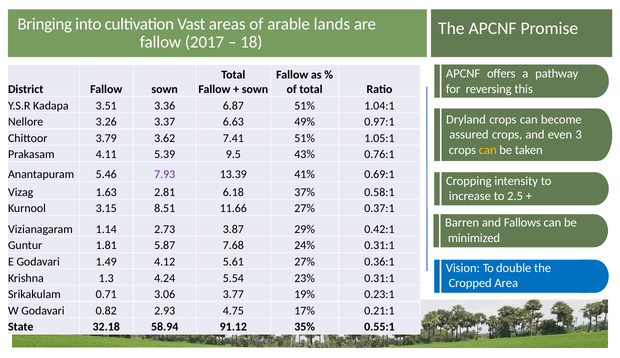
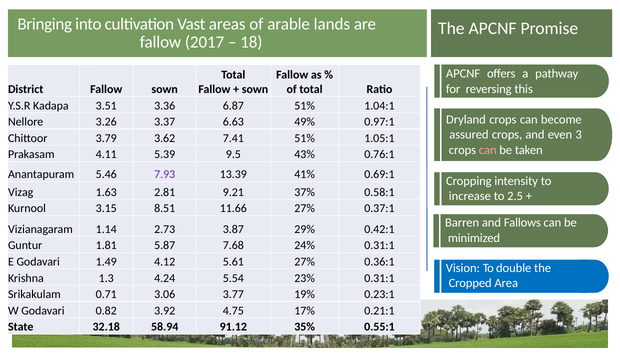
can at (488, 150) colour: yellow -> pink
6.18: 6.18 -> 9.21
2.93: 2.93 -> 3.92
